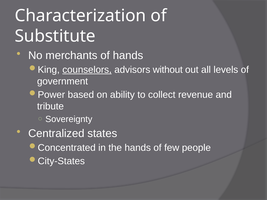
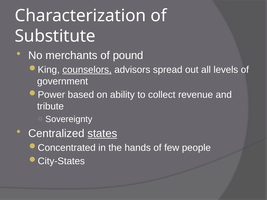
of hands: hands -> pound
without: without -> spread
states underline: none -> present
